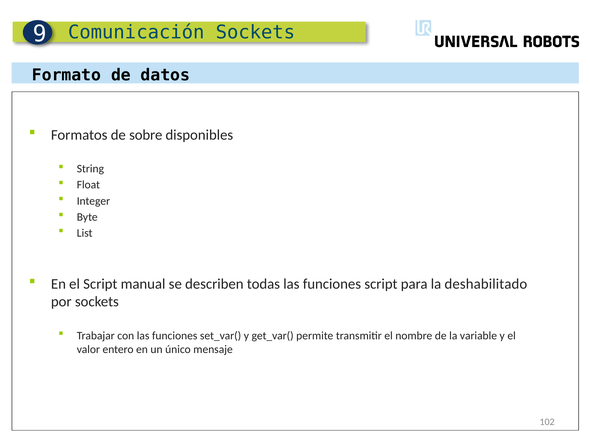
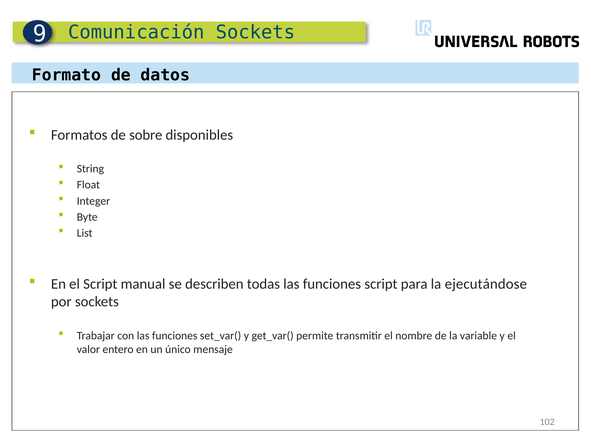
deshabilitado: deshabilitado -> ejecutándose
